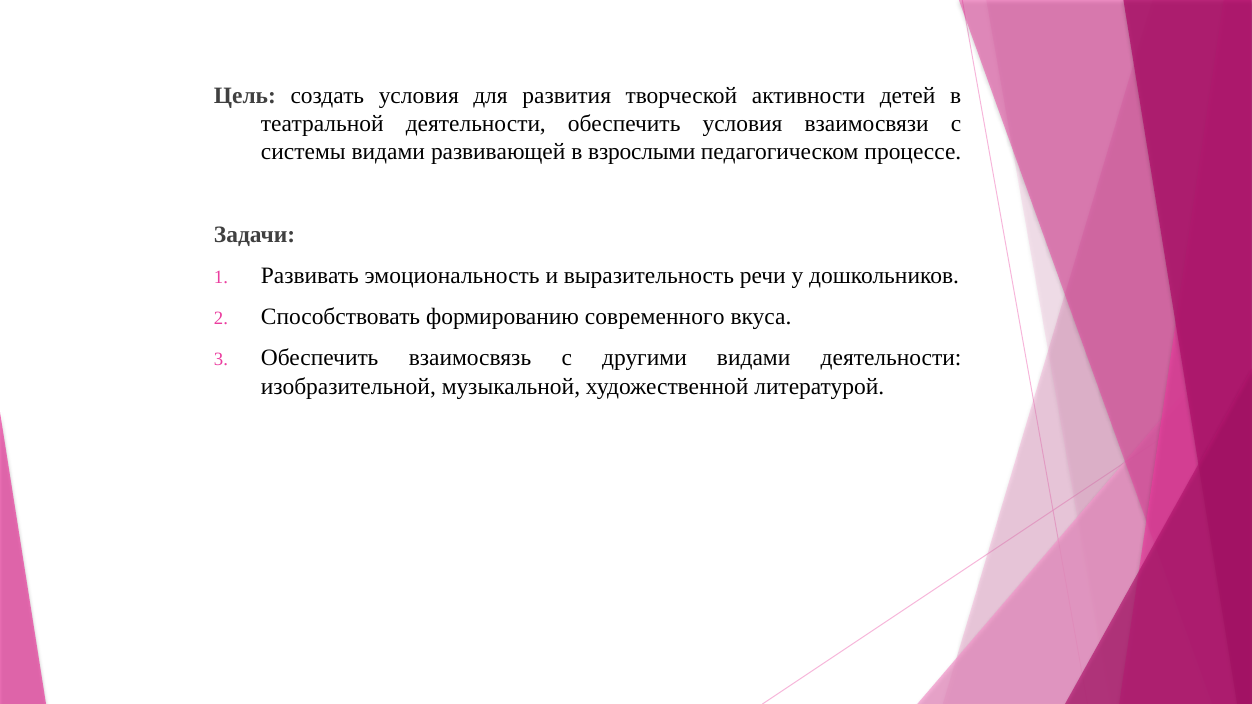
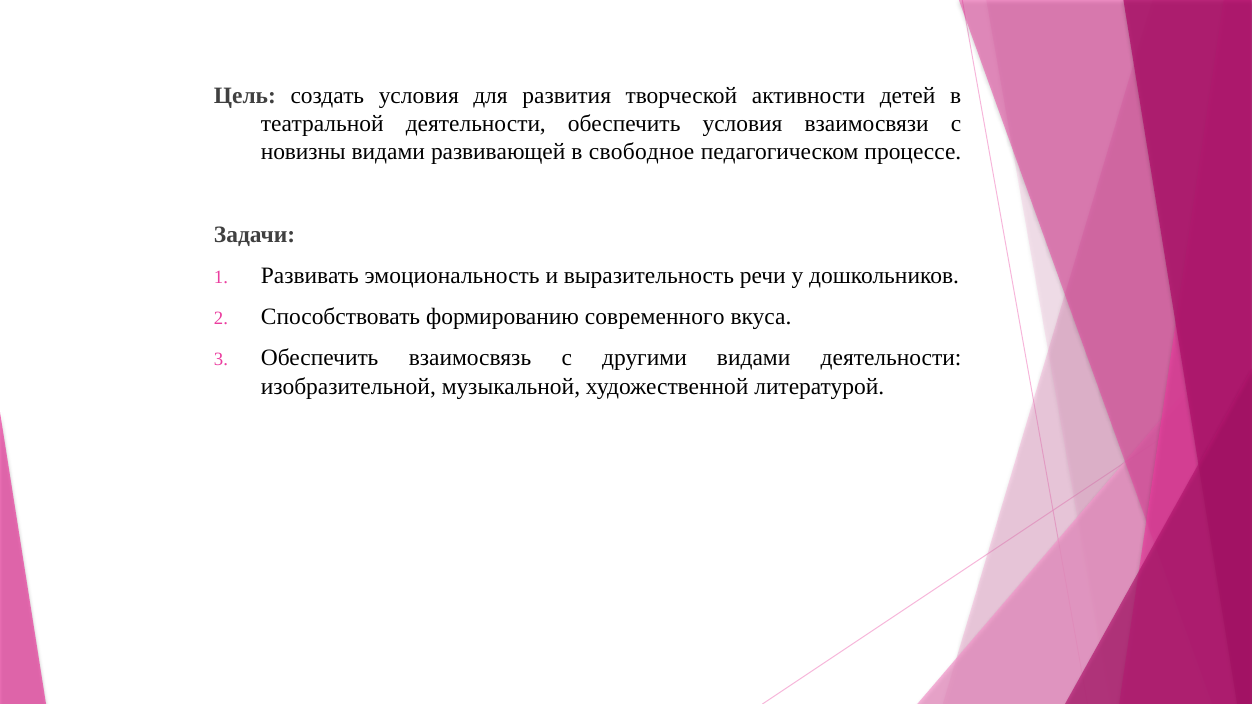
системы: системы -> новизны
взрослыми: взрослыми -> свободное
